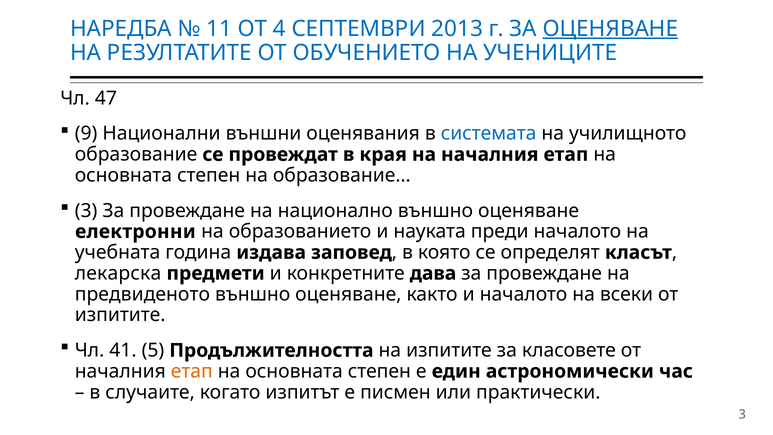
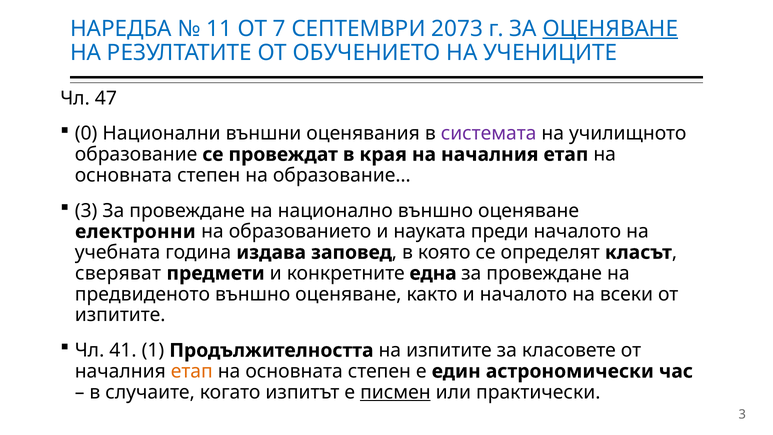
4: 4 -> 7
2013: 2013 -> 2073
9: 9 -> 0
системата colour: blue -> purple
лекарска: лекарска -> сверяват
дава: дава -> една
5: 5 -> 1
писмен underline: none -> present
